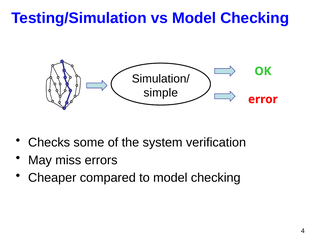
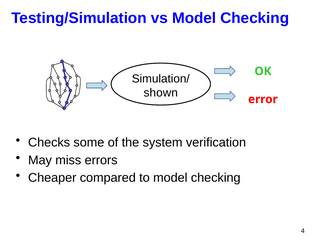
simple: simple -> shown
